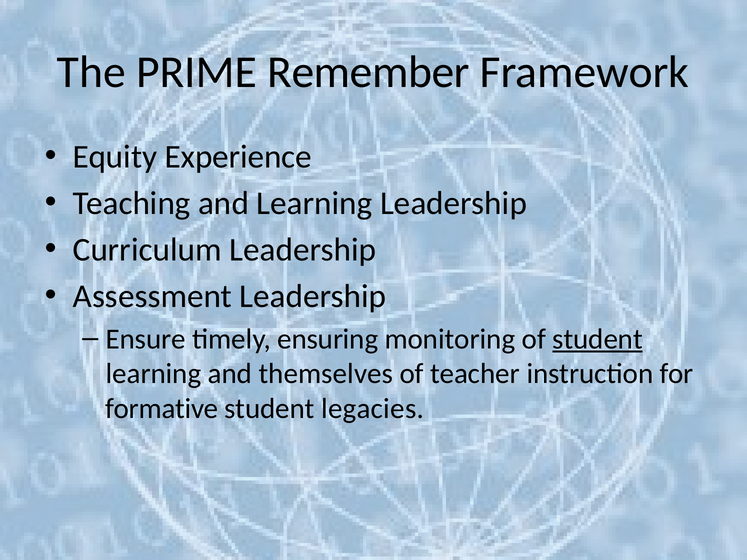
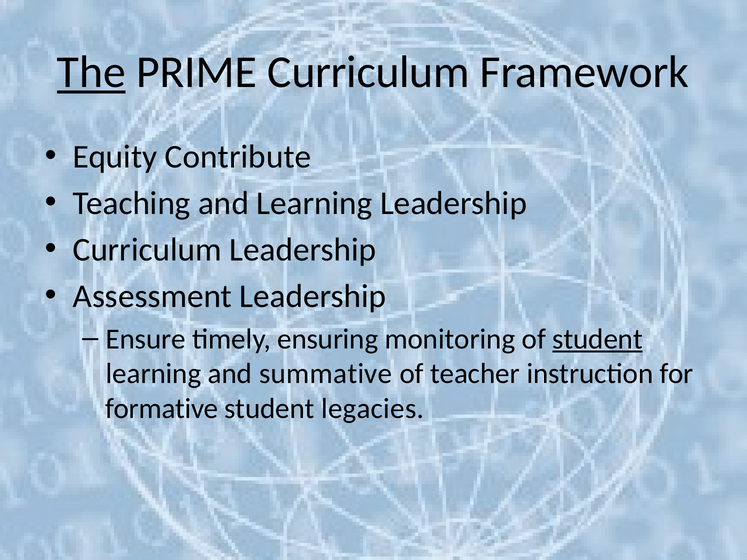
The underline: none -> present
PRIME Remember: Remember -> Curriculum
Experience: Experience -> Contribute
themselves: themselves -> summative
